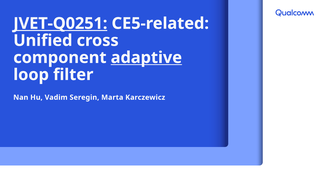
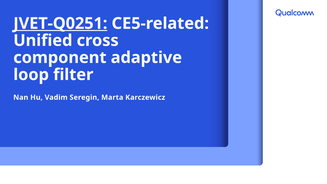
adaptive underline: present -> none
